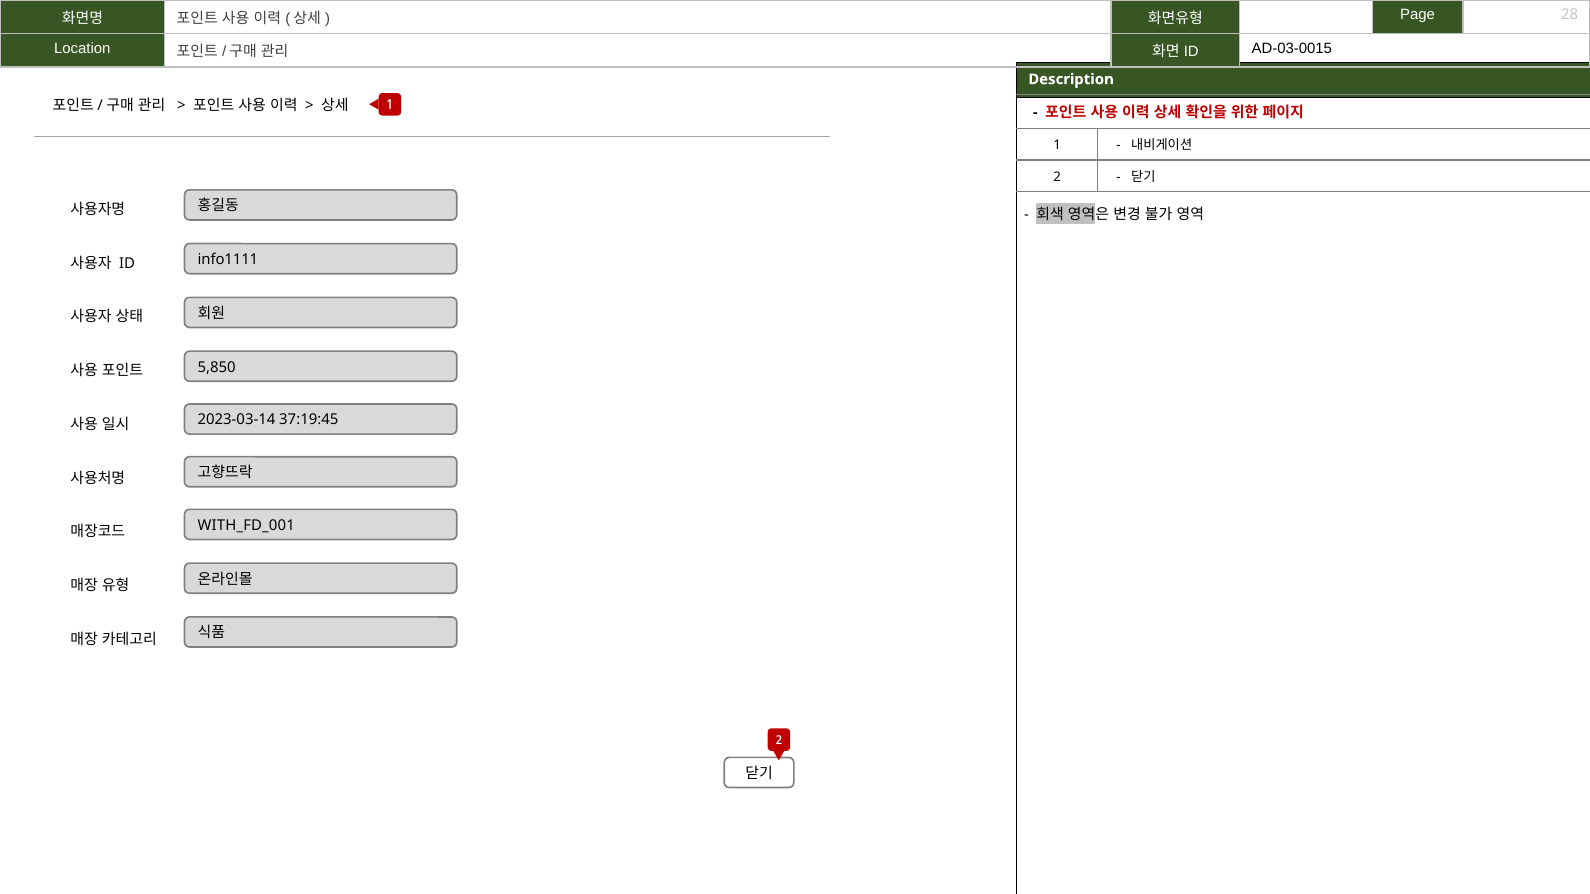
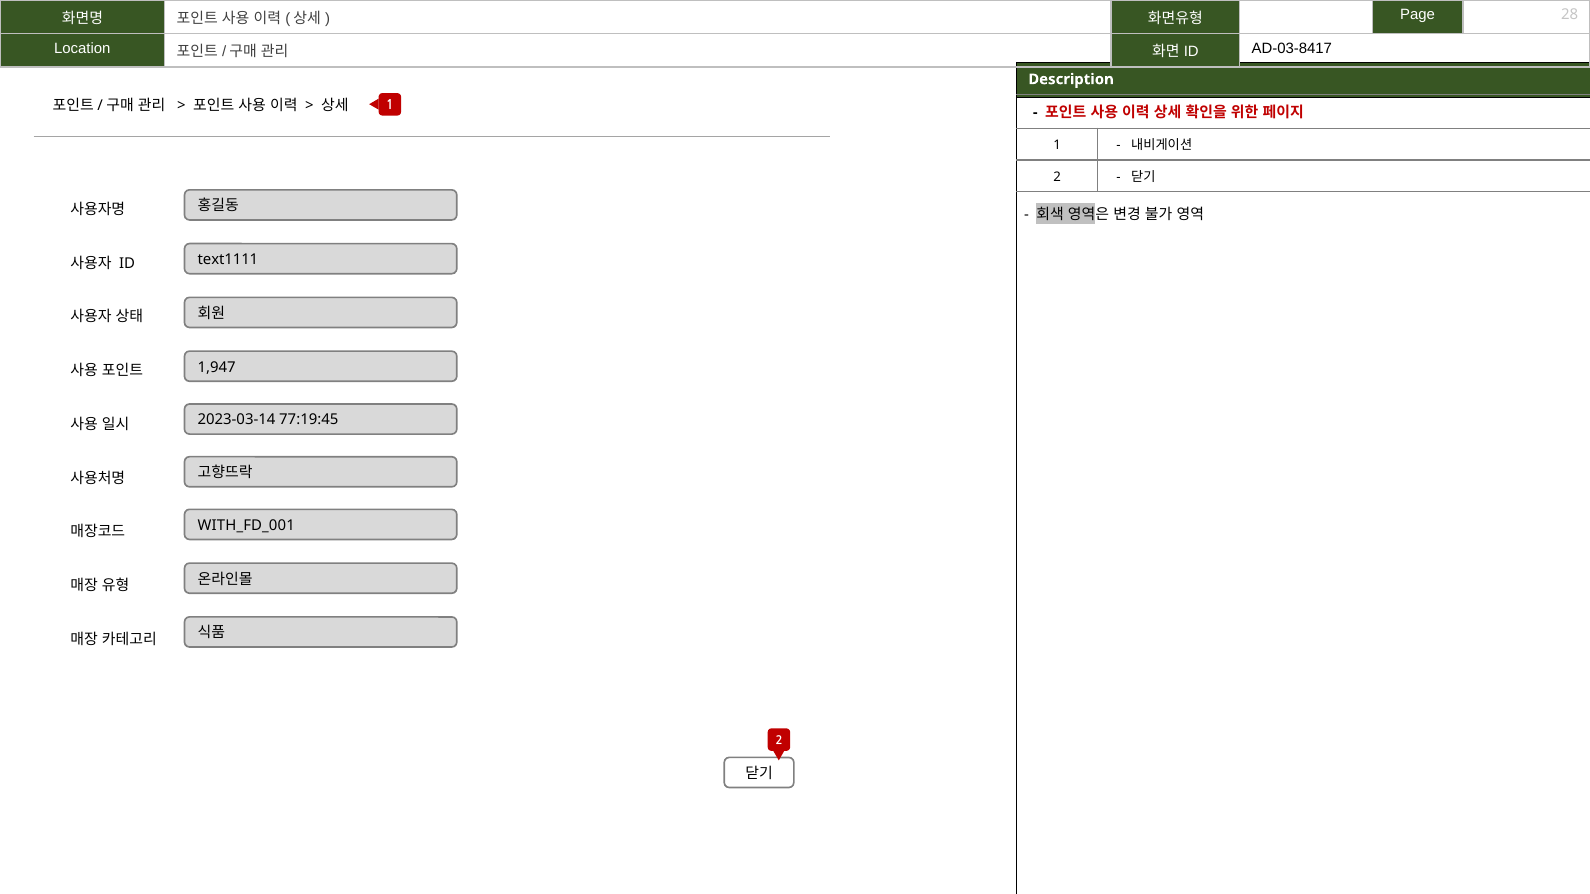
AD-03-0015: AD-03-0015 -> AD-03-8417
info1111: info1111 -> text1111
5,850: 5,850 -> 1,947
37:19:45: 37:19:45 -> 77:19:45
